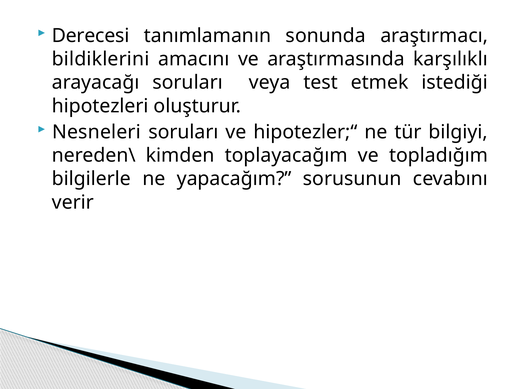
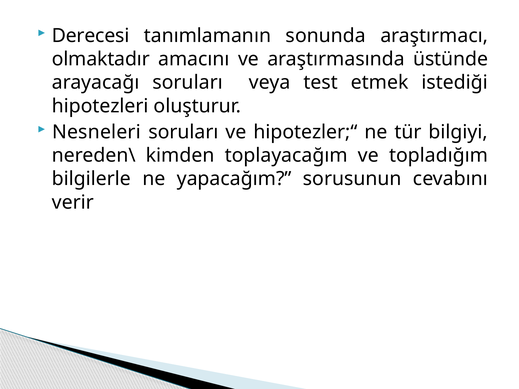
bildiklerini: bildiklerini -> olmaktadır
karşılıklı: karşılıklı -> üstünde
